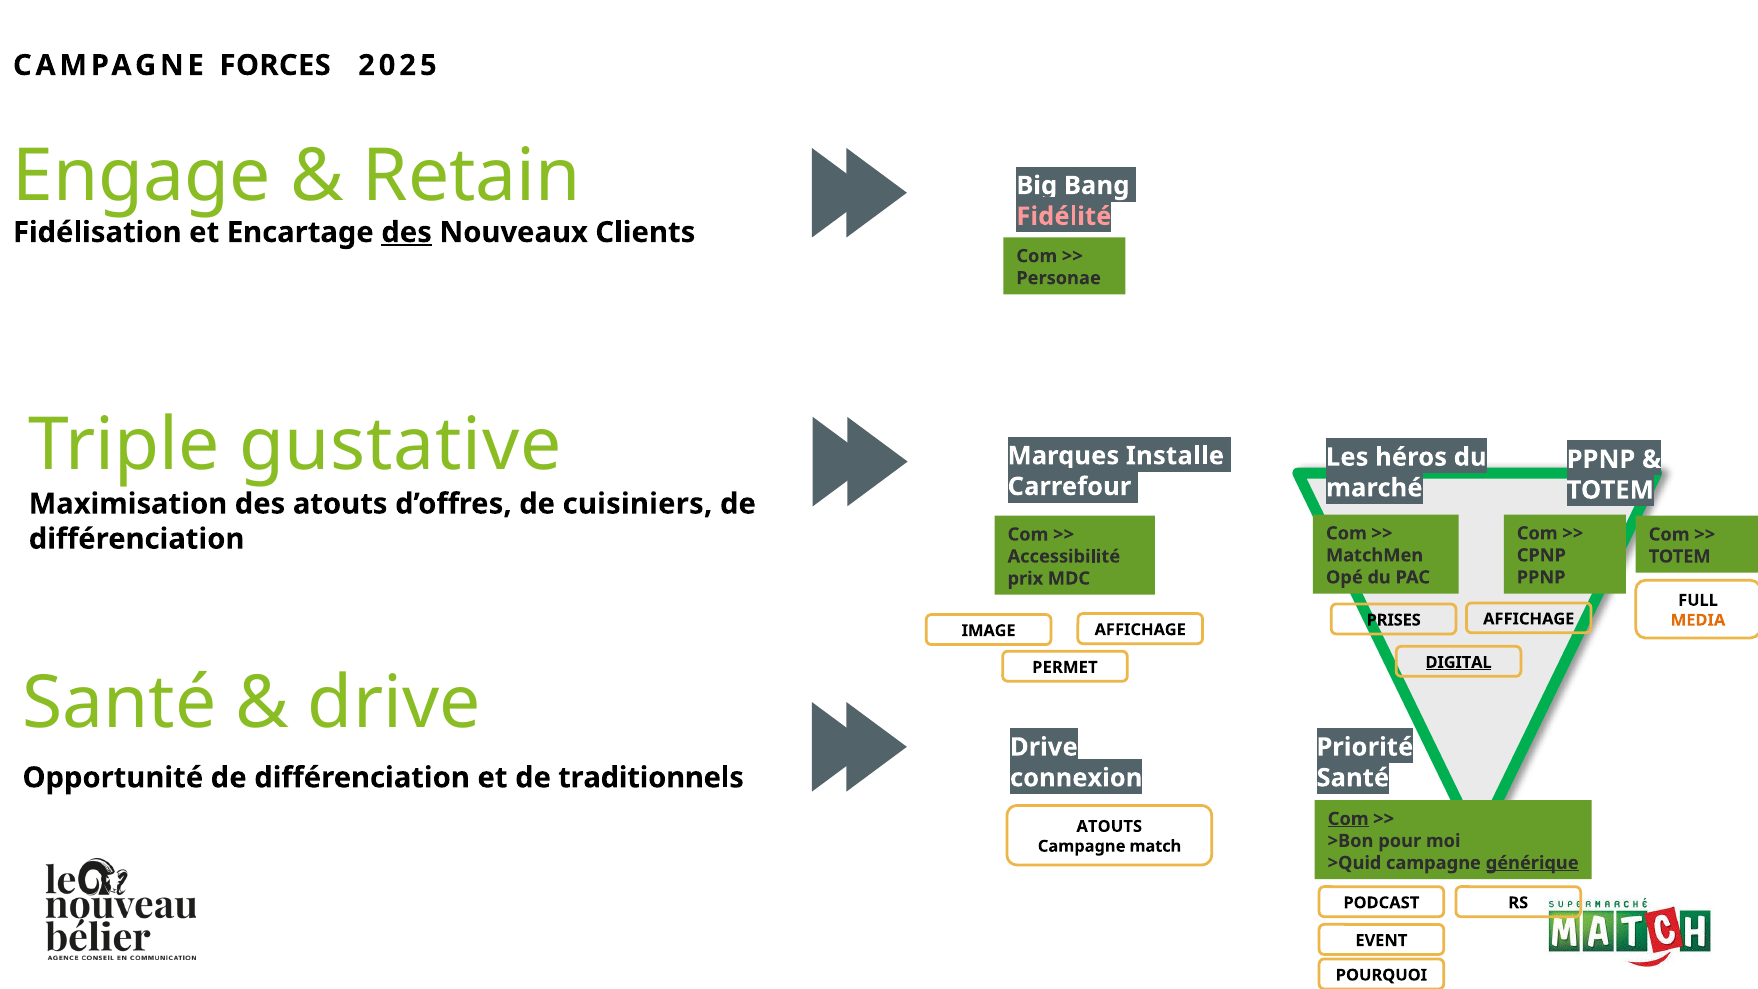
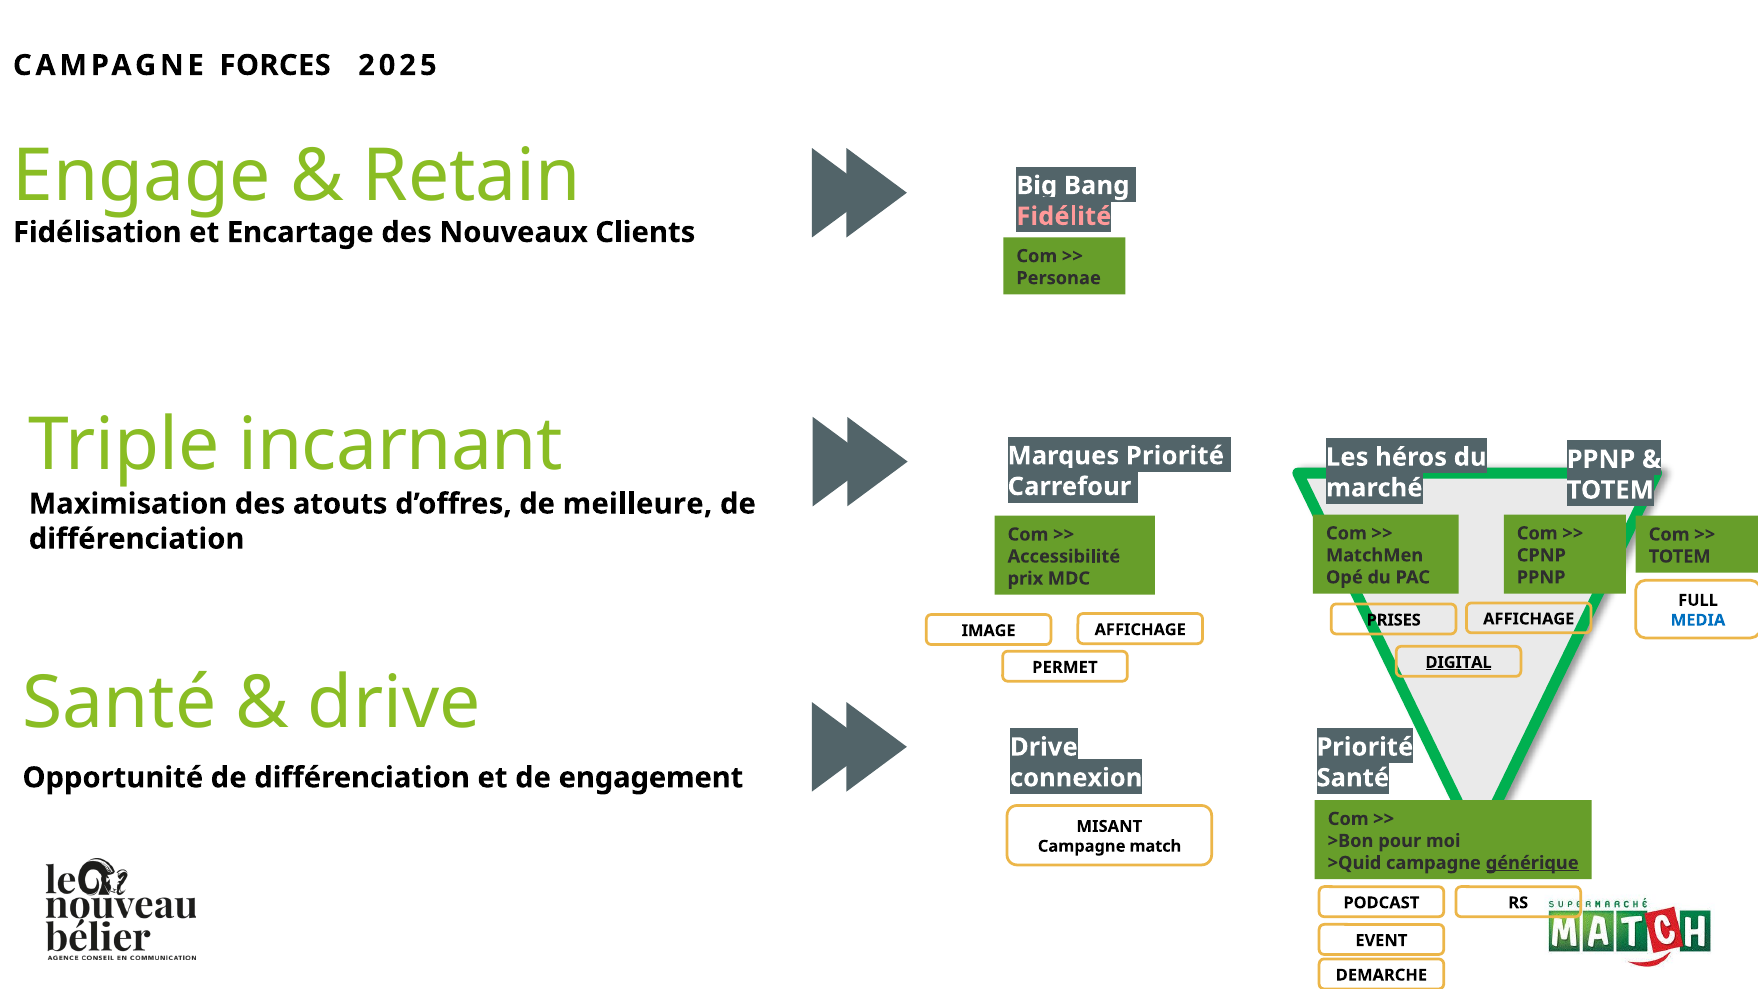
des at (407, 232) underline: present -> none
gustative: gustative -> incarnant
Installe at (1175, 456): Installe -> Priorité
cuisiniers: cuisiniers -> meilleure
MEDIA colour: orange -> blue
traditionnels: traditionnels -> engagement
Com at (1348, 819) underline: present -> none
ATOUTS at (1109, 826): ATOUTS -> MISANT
POURQUOI: POURQUOI -> DEMARCHE
